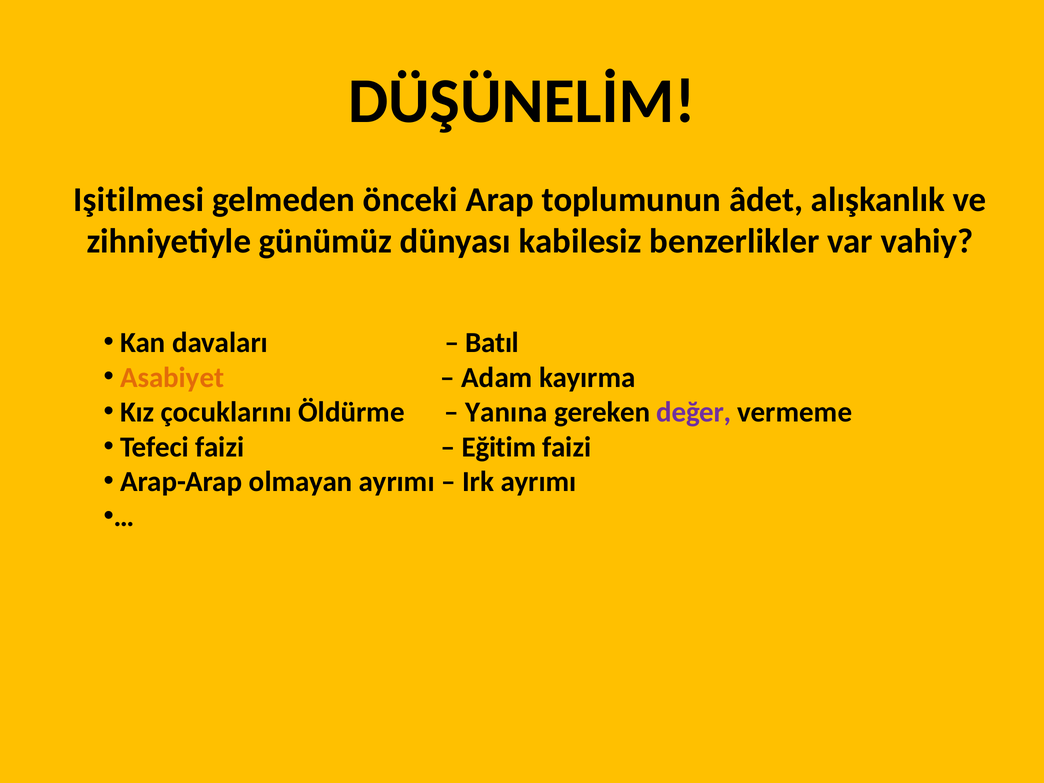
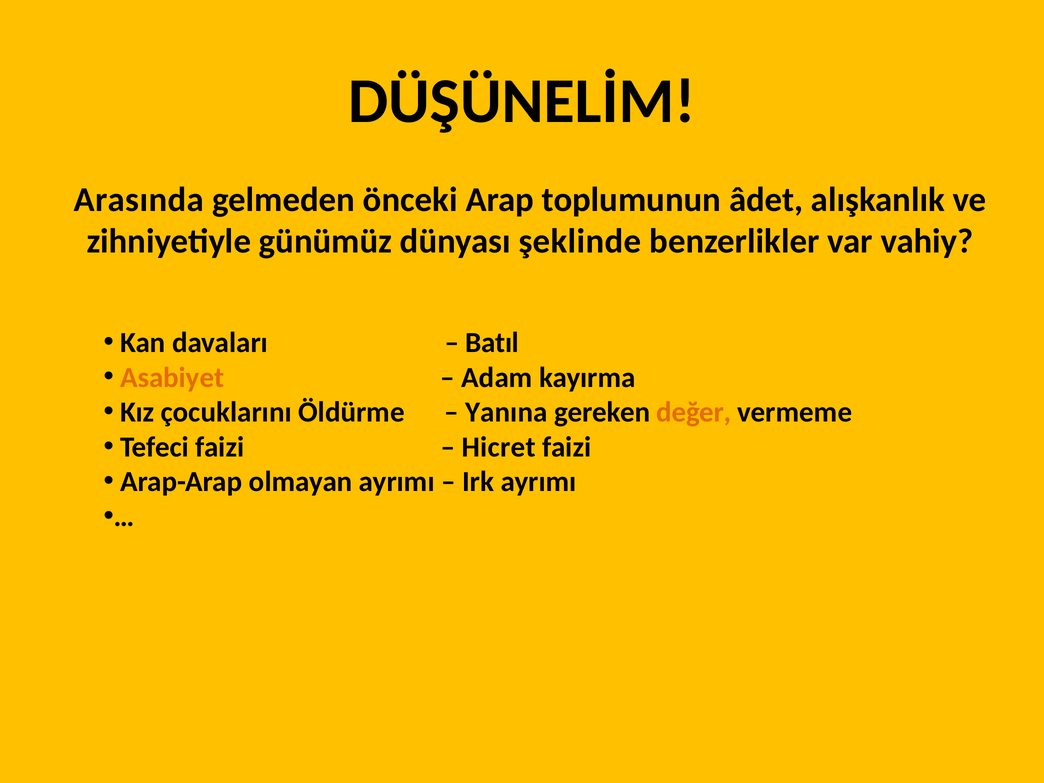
Işitilmesi: Işitilmesi -> Arasında
kabilesiz: kabilesiz -> şeklinde
değer colour: purple -> orange
Eğitim: Eğitim -> Hicret
